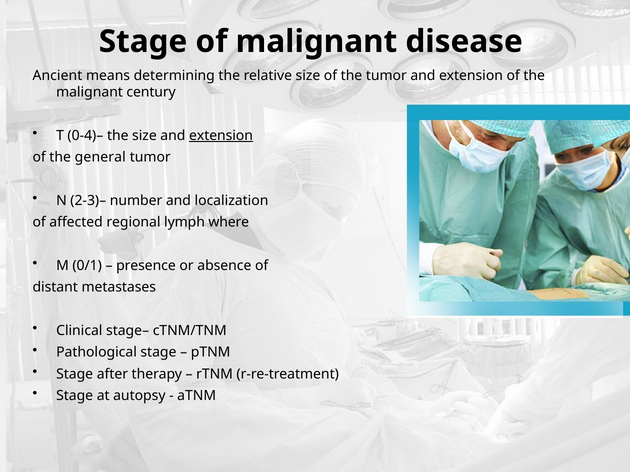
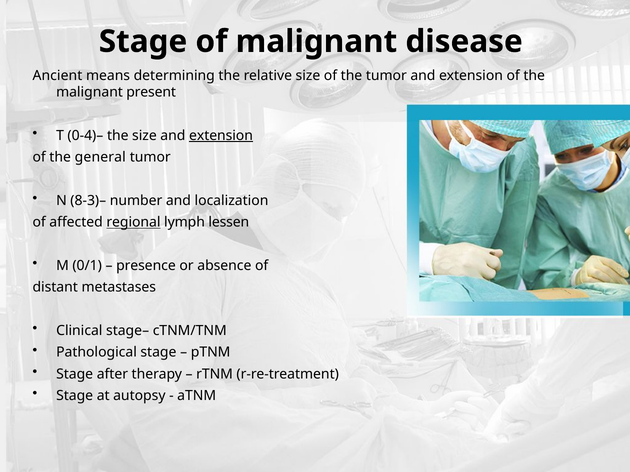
century: century -> present
2-3)–: 2-3)– -> 8-3)–
regional underline: none -> present
where: where -> lessen
